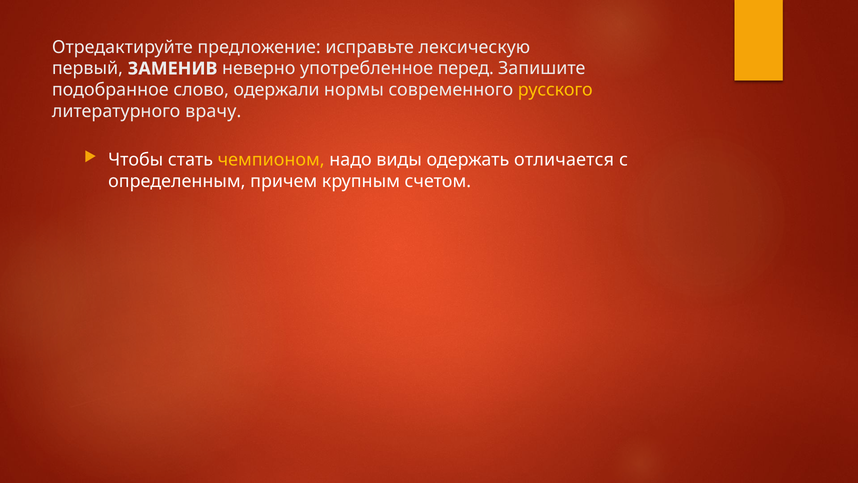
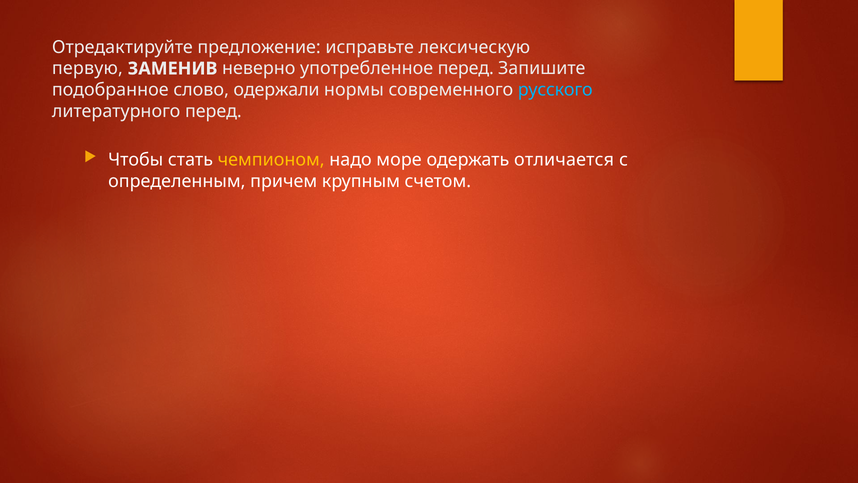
первый: первый -> первую
русского colour: yellow -> light blue
литературного врачу: врачу -> перед
виды: виды -> море
